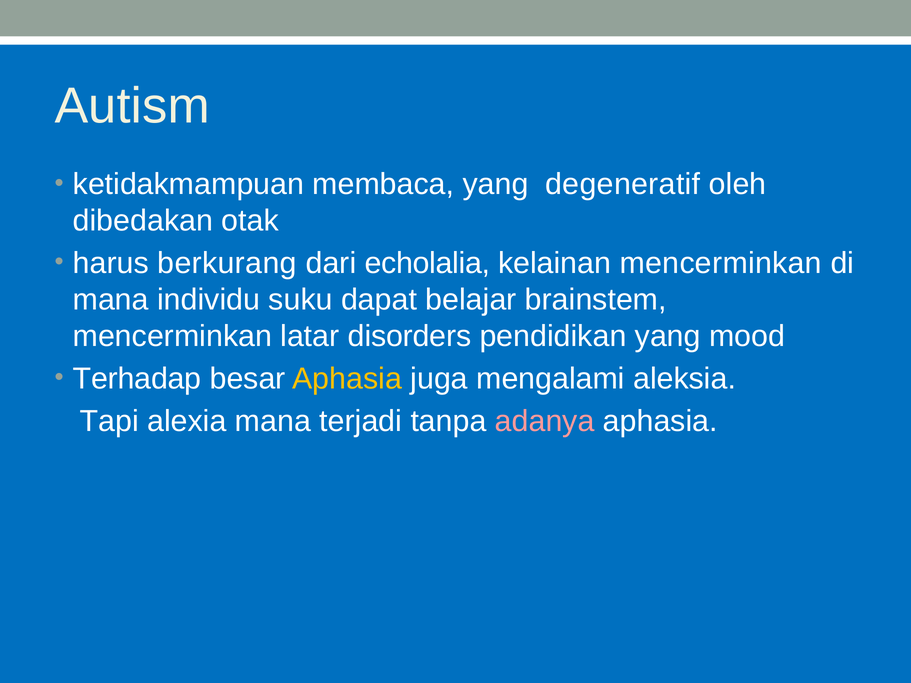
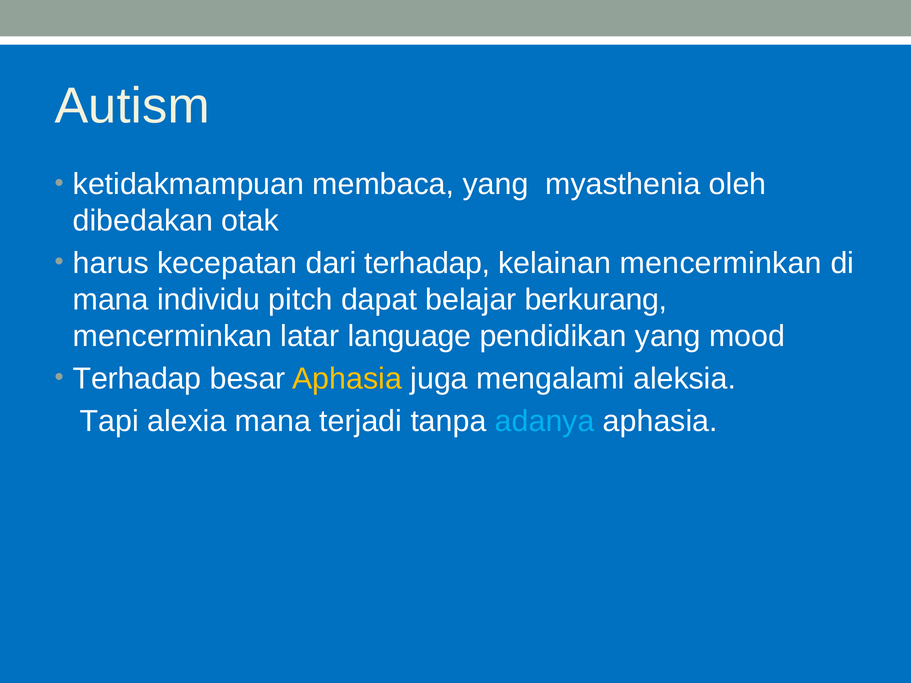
degeneratif: degeneratif -> myasthenia
berkurang: berkurang -> kecepatan
dari echolalia: echolalia -> terhadap
suku: suku -> pitch
brainstem: brainstem -> berkurang
disorders: disorders -> language
adanya colour: pink -> light blue
